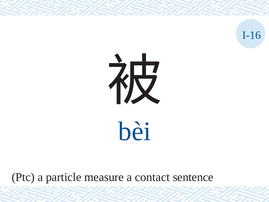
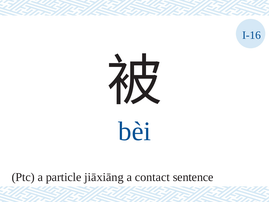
measure: measure -> jiāxiāng
